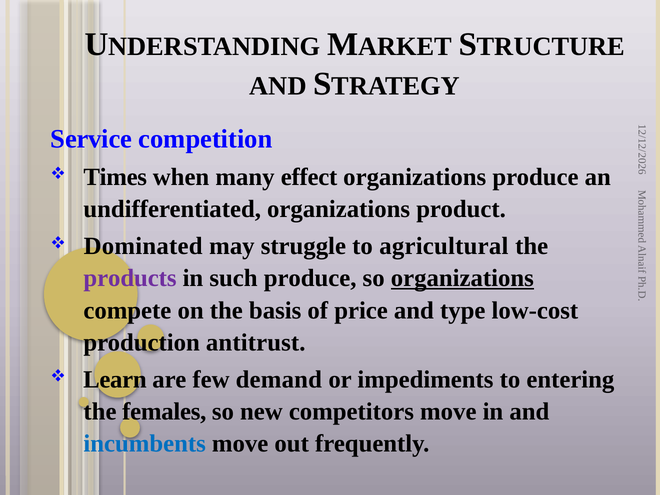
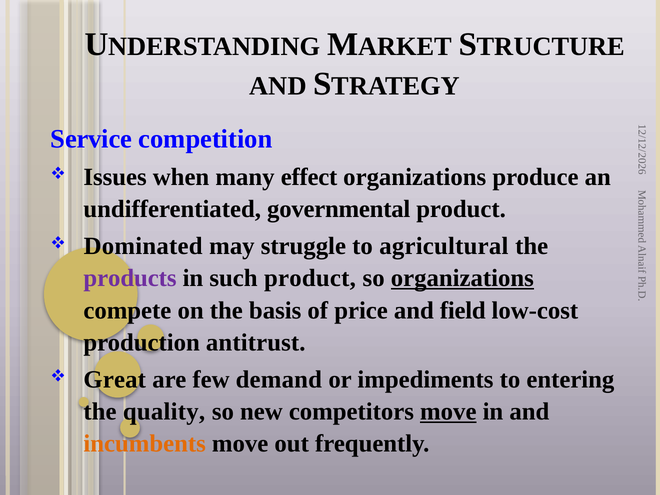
Times: Times -> Issues
undifferentiated organizations: organizations -> governmental
such produce: produce -> product
type: type -> field
Learn: Learn -> Great
females: females -> quality
move at (448, 412) underline: none -> present
incumbents colour: blue -> orange
